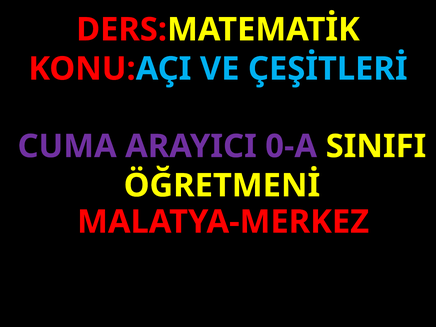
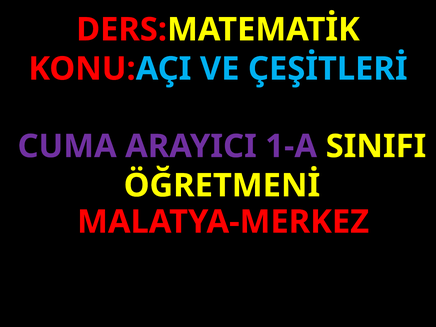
0-A: 0-A -> 1-A
